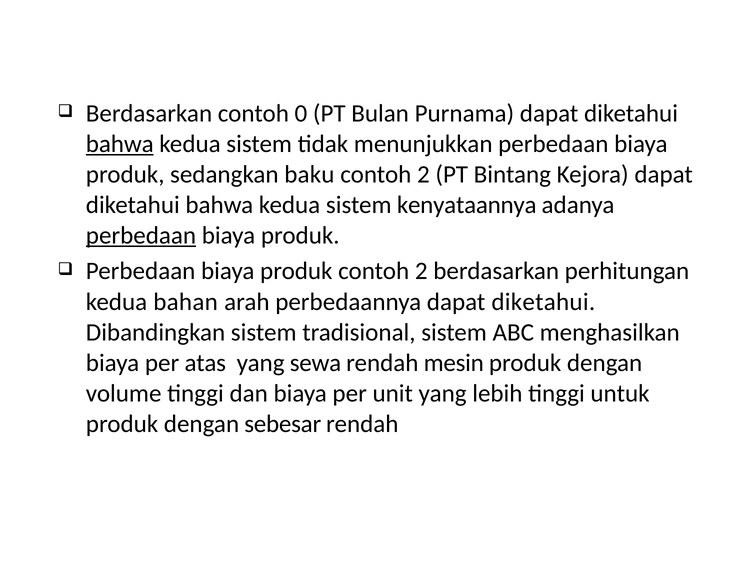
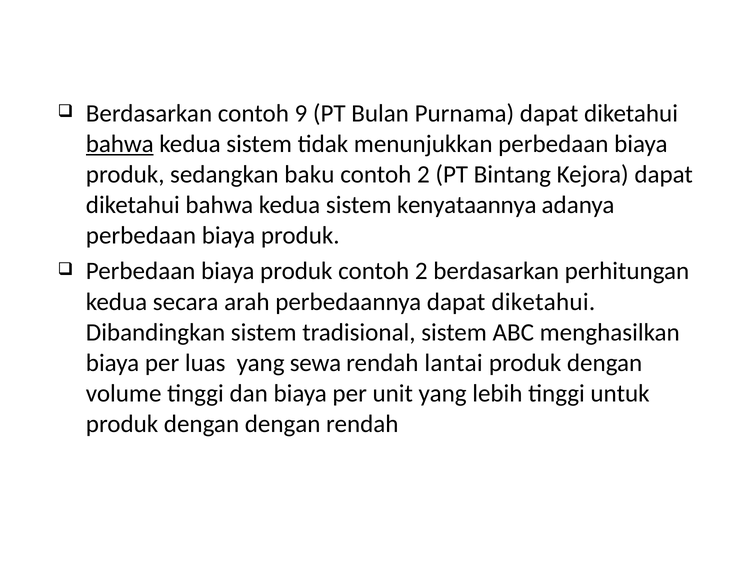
0: 0 -> 9
perbedaan at (141, 236) underline: present -> none
bahan: bahan -> secara
atas: atas -> luas
mesin: mesin -> lantai
dengan sebesar: sebesar -> dengan
